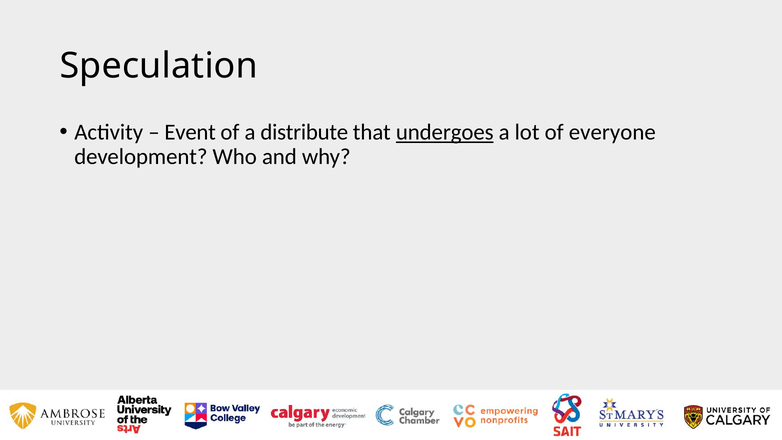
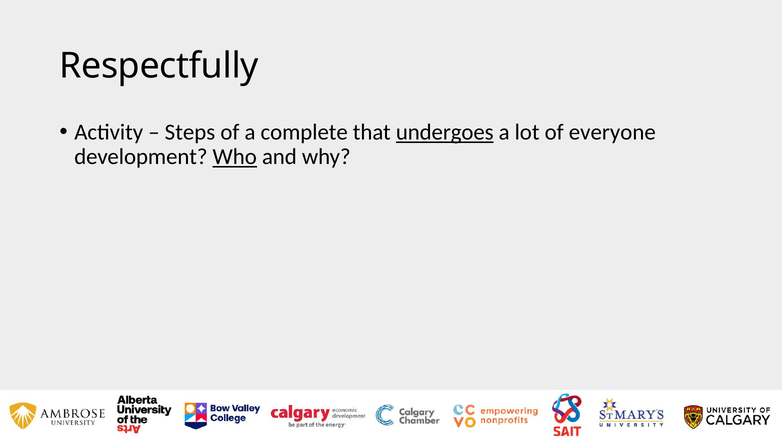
Speculation: Speculation -> Respectfully
Event: Event -> Steps
distribute: distribute -> complete
Who underline: none -> present
